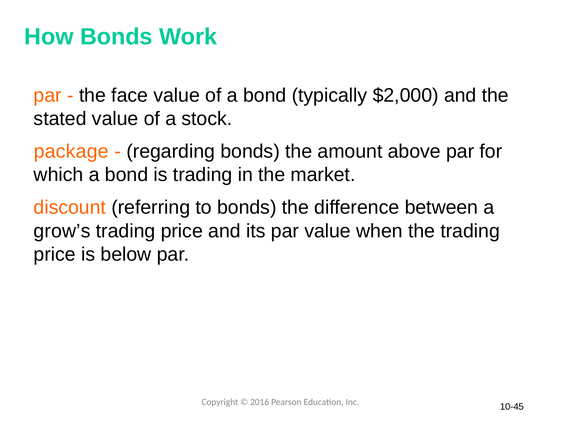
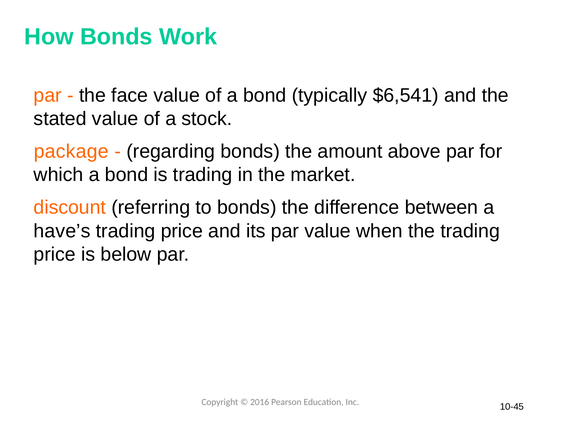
$2,000: $2,000 -> $6,541
grow’s: grow’s -> have’s
